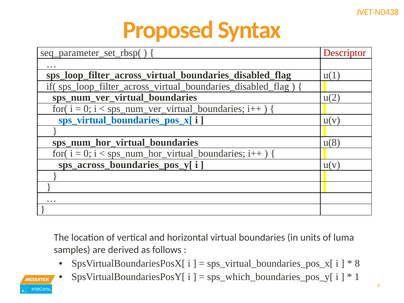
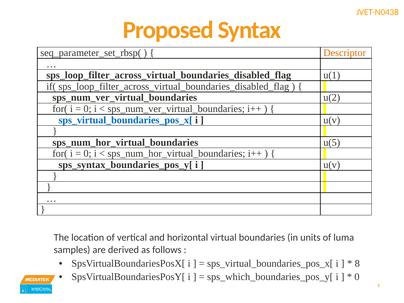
Descriptor colour: red -> orange
u(8: u(8 -> u(5
sps_across_boundaries_pos_y[: sps_across_boundaries_pos_y[ -> sps_syntax_boundaries_pos_y[
1 at (357, 277): 1 -> 0
